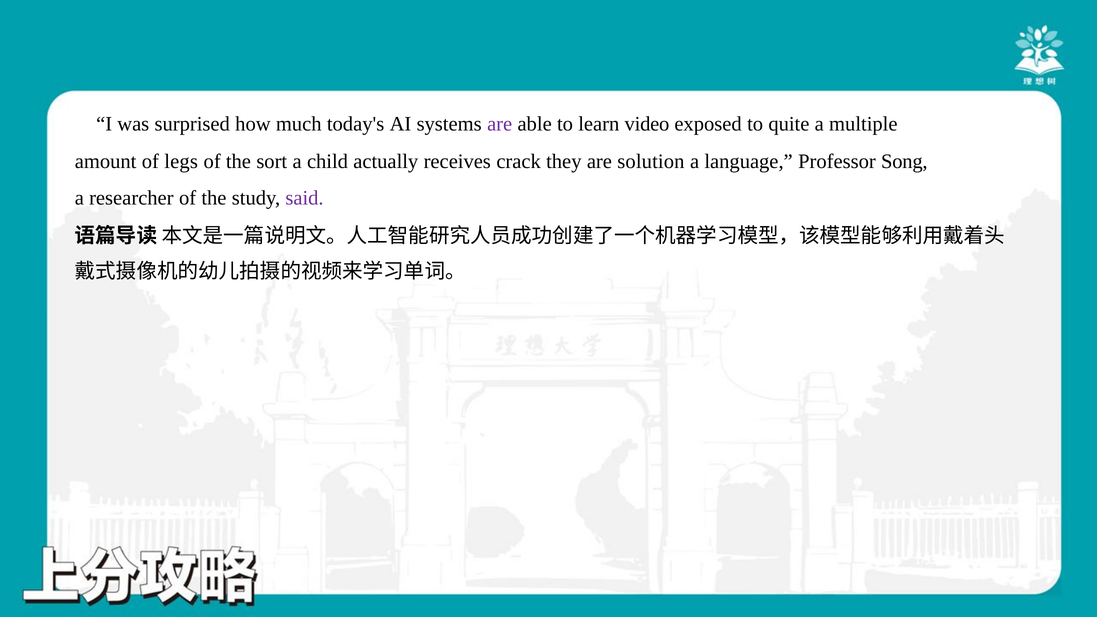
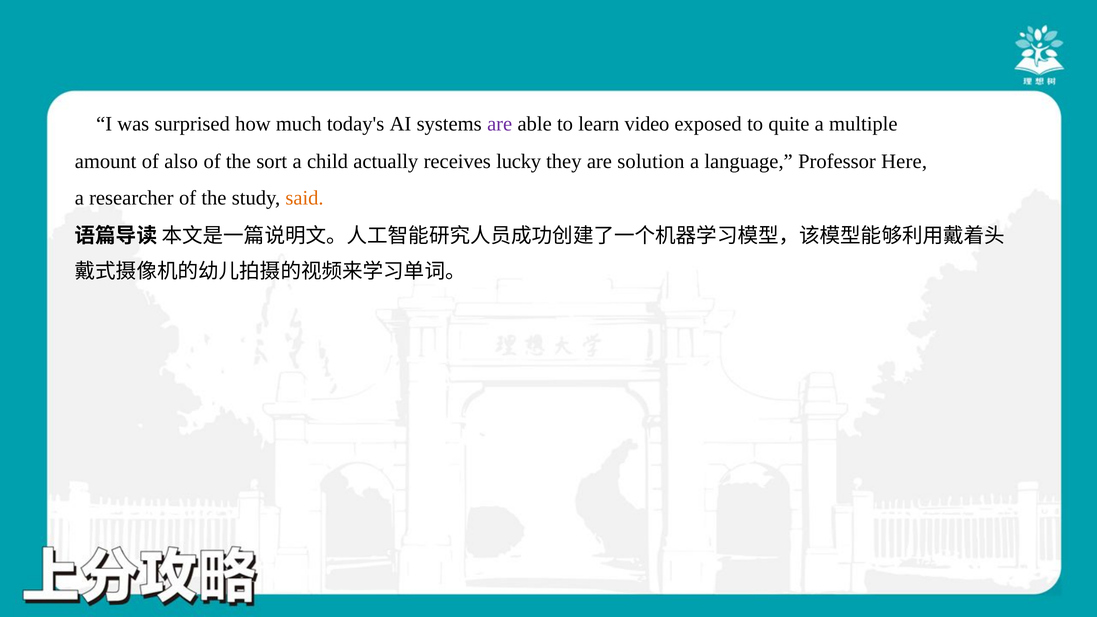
legs: legs -> also
crack: crack -> lucky
Song: Song -> Here
said colour: purple -> orange
